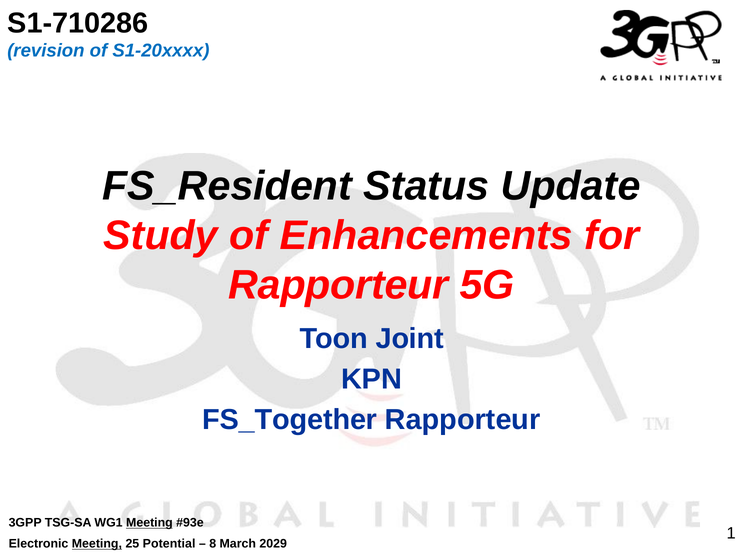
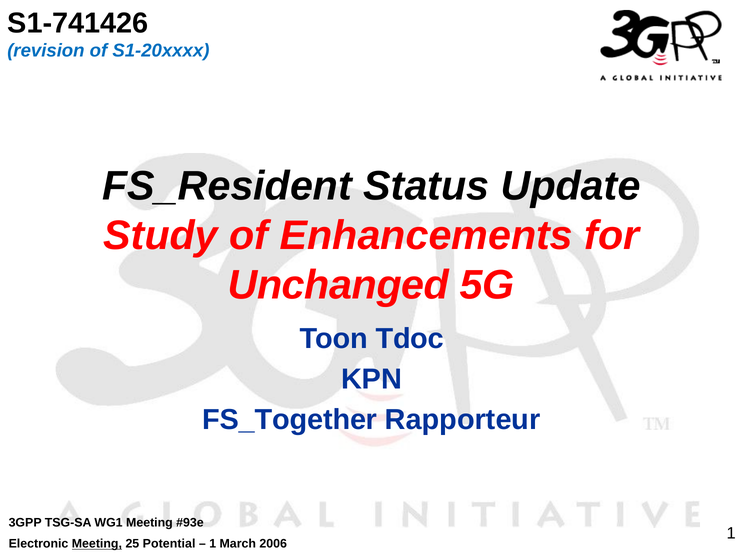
S1-710286: S1-710286 -> S1-741426
Rapporteur at (338, 285): Rapporteur -> Unchanged
Joint: Joint -> Tdoc
Meeting at (149, 523) underline: present -> none
8 at (213, 544): 8 -> 1
2029: 2029 -> 2006
